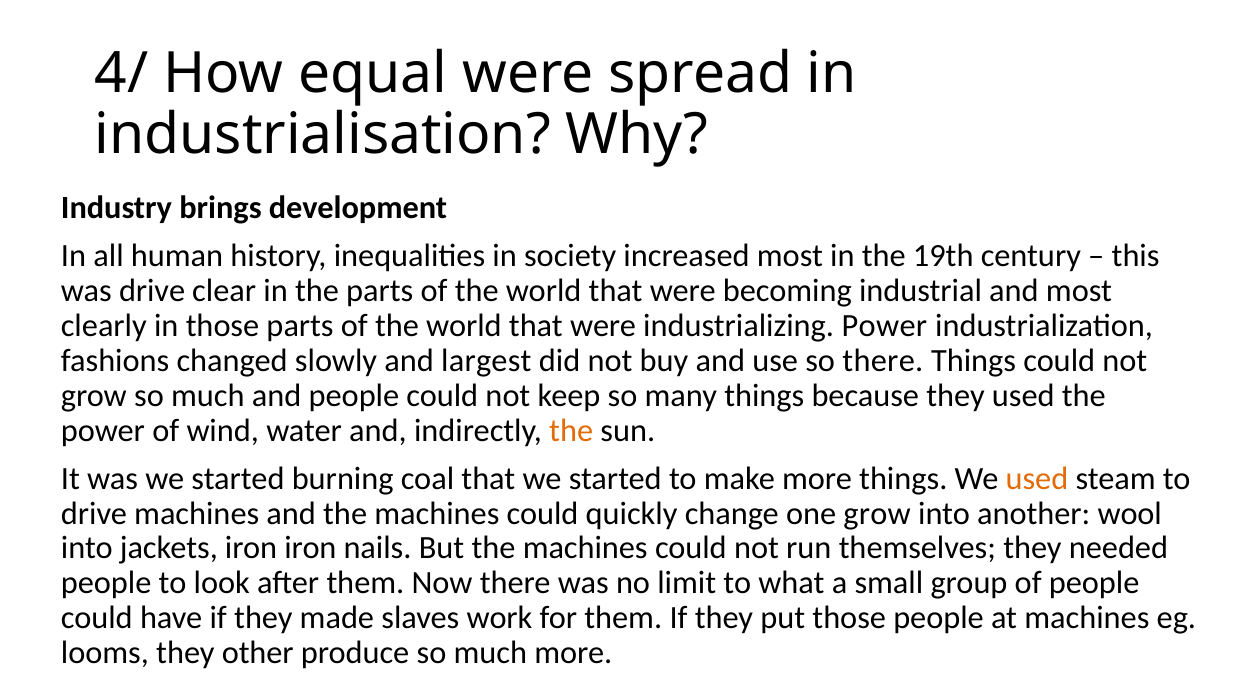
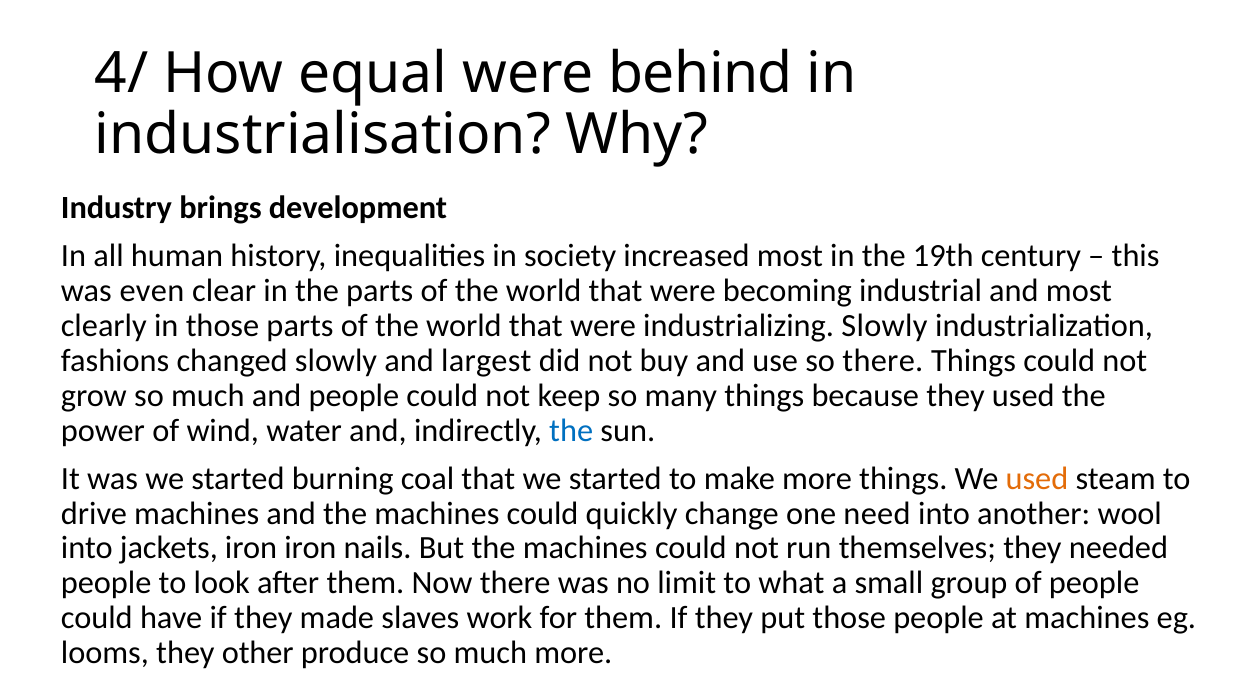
spread: spread -> behind
was drive: drive -> even
industrializing Power: Power -> Slowly
the at (571, 431) colour: orange -> blue
one grow: grow -> need
